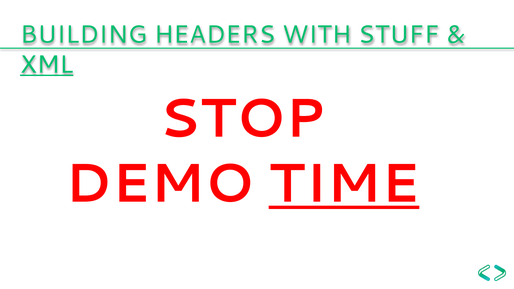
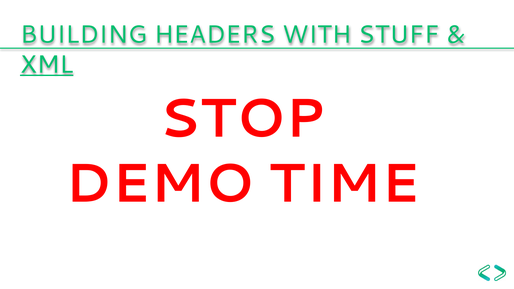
TIME underline: present -> none
